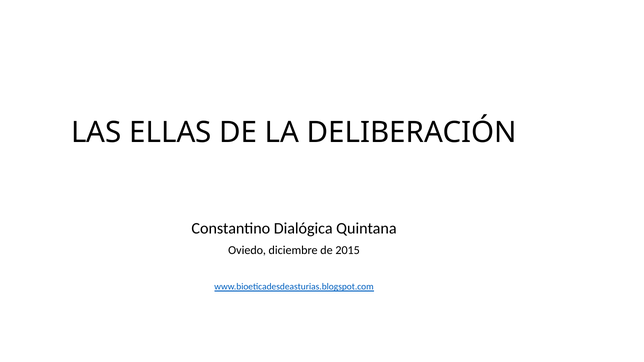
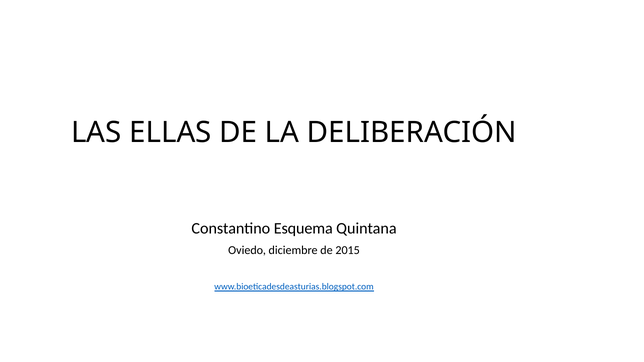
Dialógica: Dialógica -> Esquema
